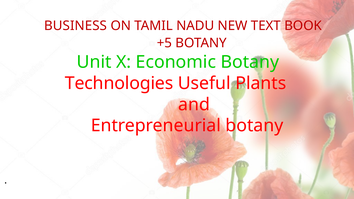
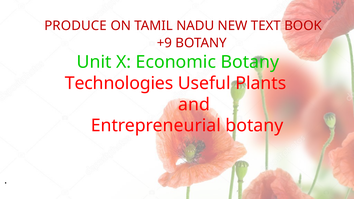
BUSINESS: BUSINESS -> PRODUCE
+5: +5 -> +9
